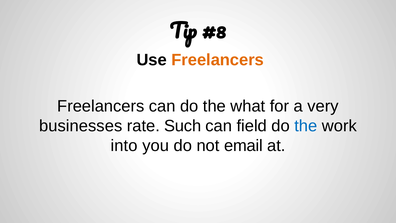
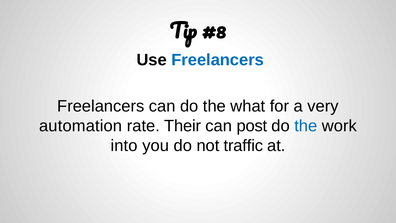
Freelancers at (218, 60) colour: orange -> blue
businesses: businesses -> automation
Such: Such -> Their
field: field -> post
email: email -> traffic
